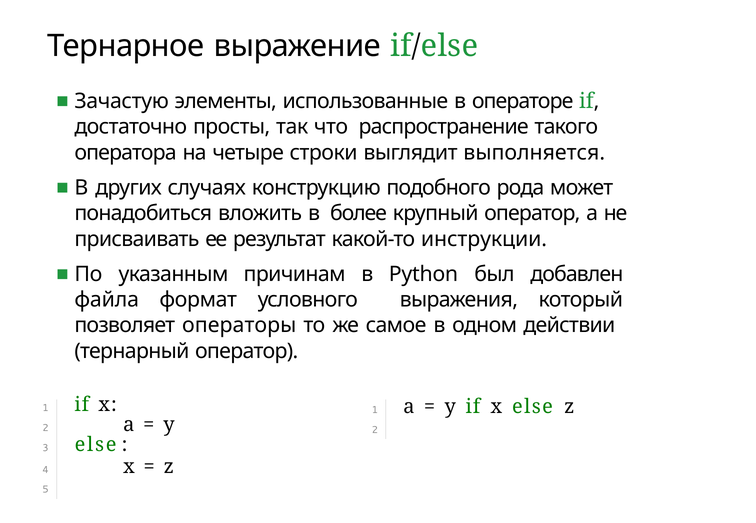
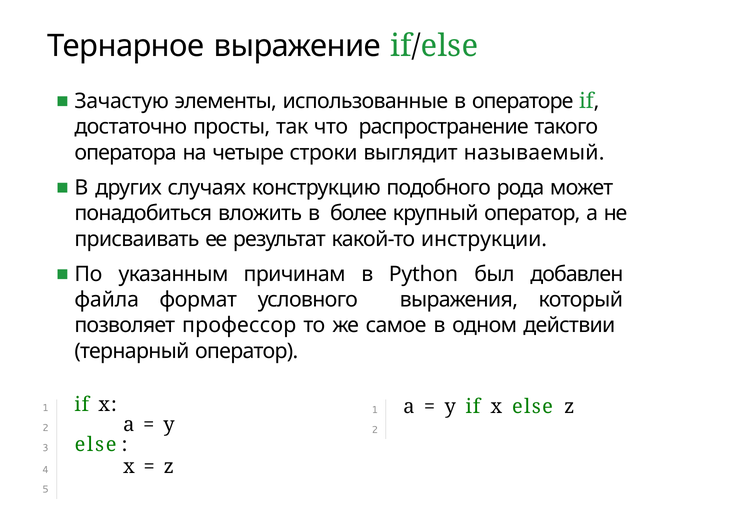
выполняется: выполняется -> называемый
операторы: операторы -> профессор
